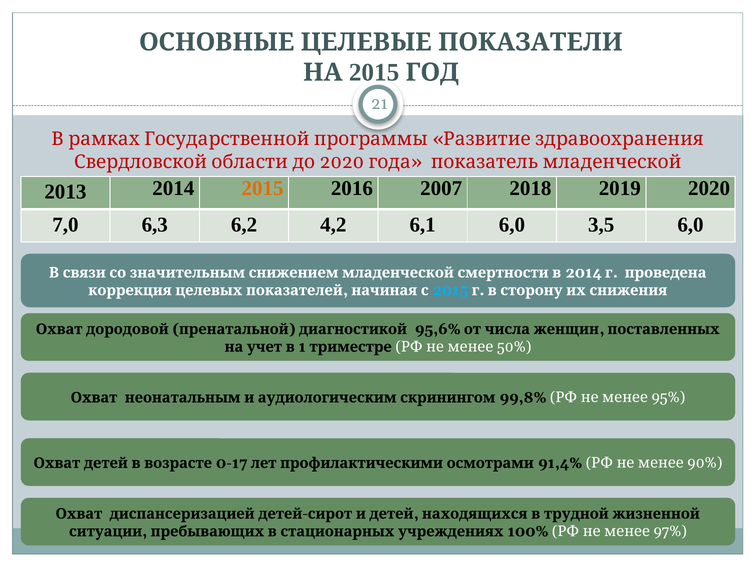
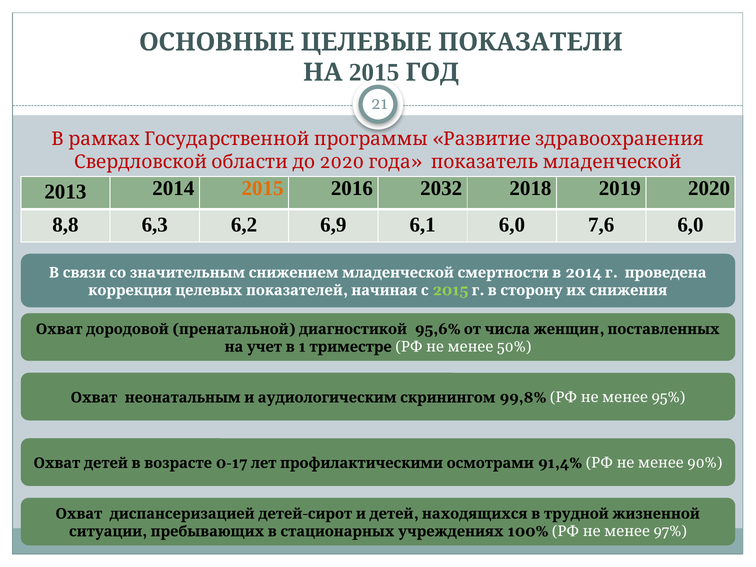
2007: 2007 -> 2032
7,0: 7,0 -> 8,8
4,2: 4,2 -> 6,9
3,5: 3,5 -> 7,6
2015 at (451, 290) colour: light blue -> light green
